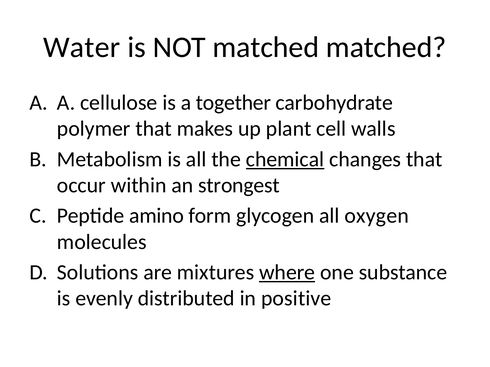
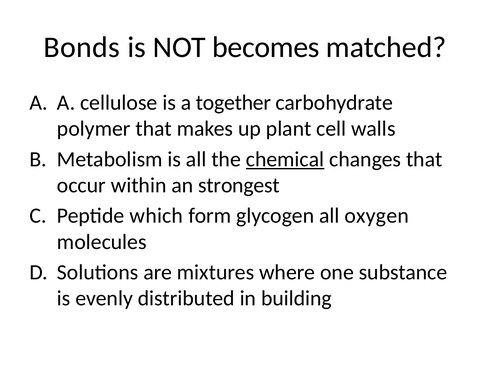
Water: Water -> Bonds
NOT matched: matched -> becomes
amino: amino -> which
where underline: present -> none
positive: positive -> building
